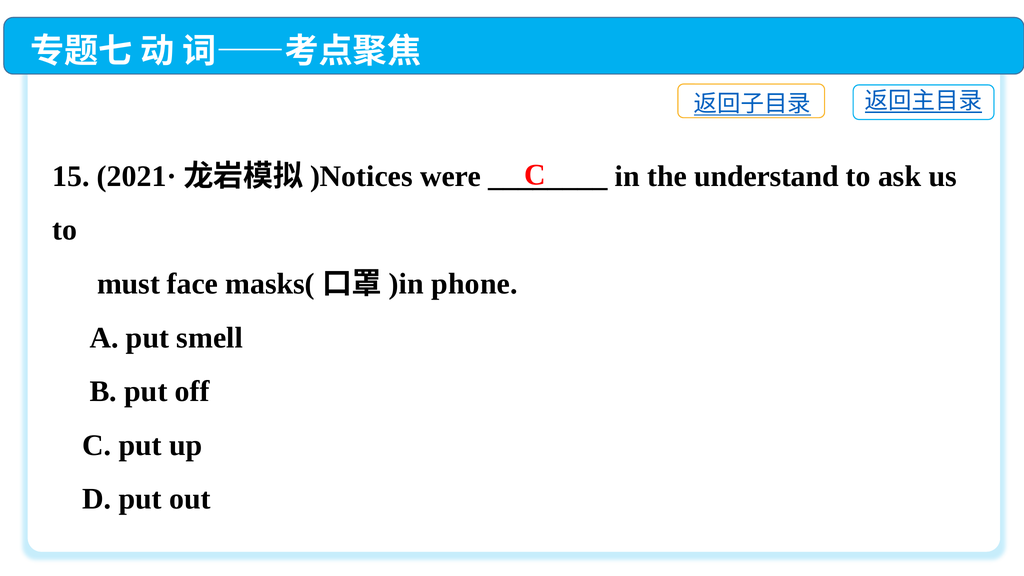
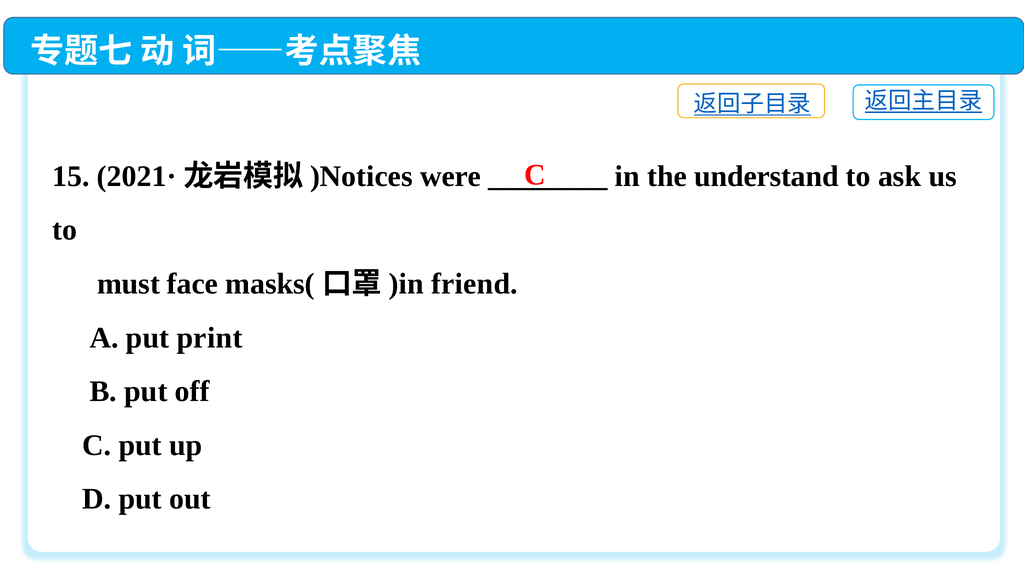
phone: phone -> friend
smell: smell -> print
